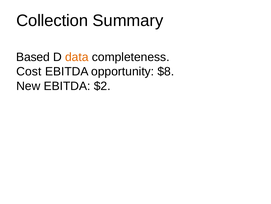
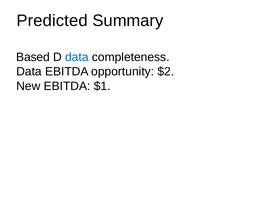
Collection: Collection -> Predicted
data at (77, 57) colour: orange -> blue
Cost at (29, 71): Cost -> Data
$8: $8 -> $2
$2: $2 -> $1
